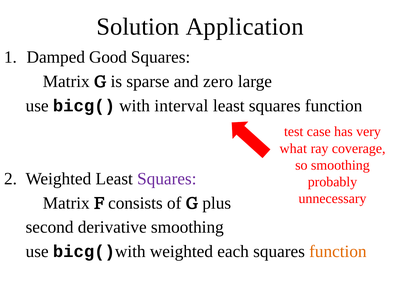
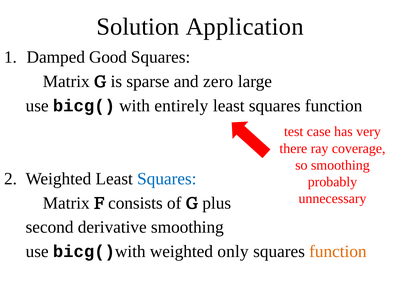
interval: interval -> entirely
what: what -> there
Squares at (167, 179) colour: purple -> blue
each: each -> only
